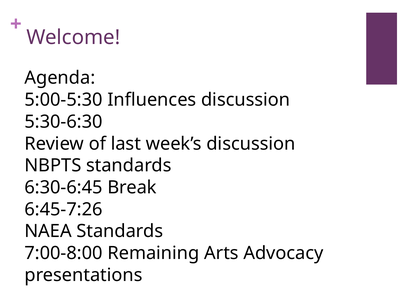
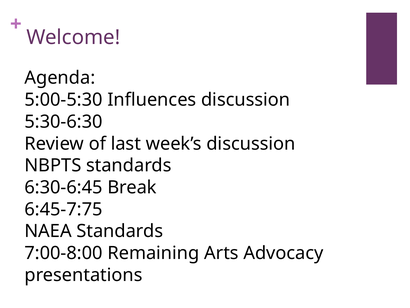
6:45-7:26: 6:45-7:26 -> 6:45-7:75
